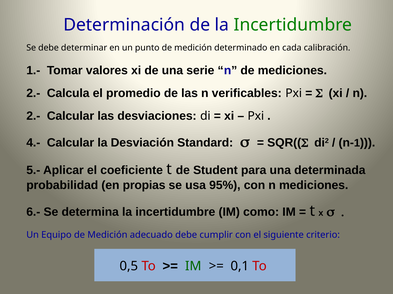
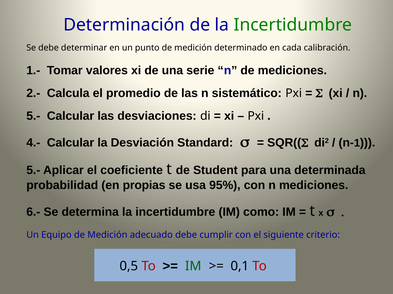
verificables: verificables -> sistemático
2.- at (33, 116): 2.- -> 5.-
